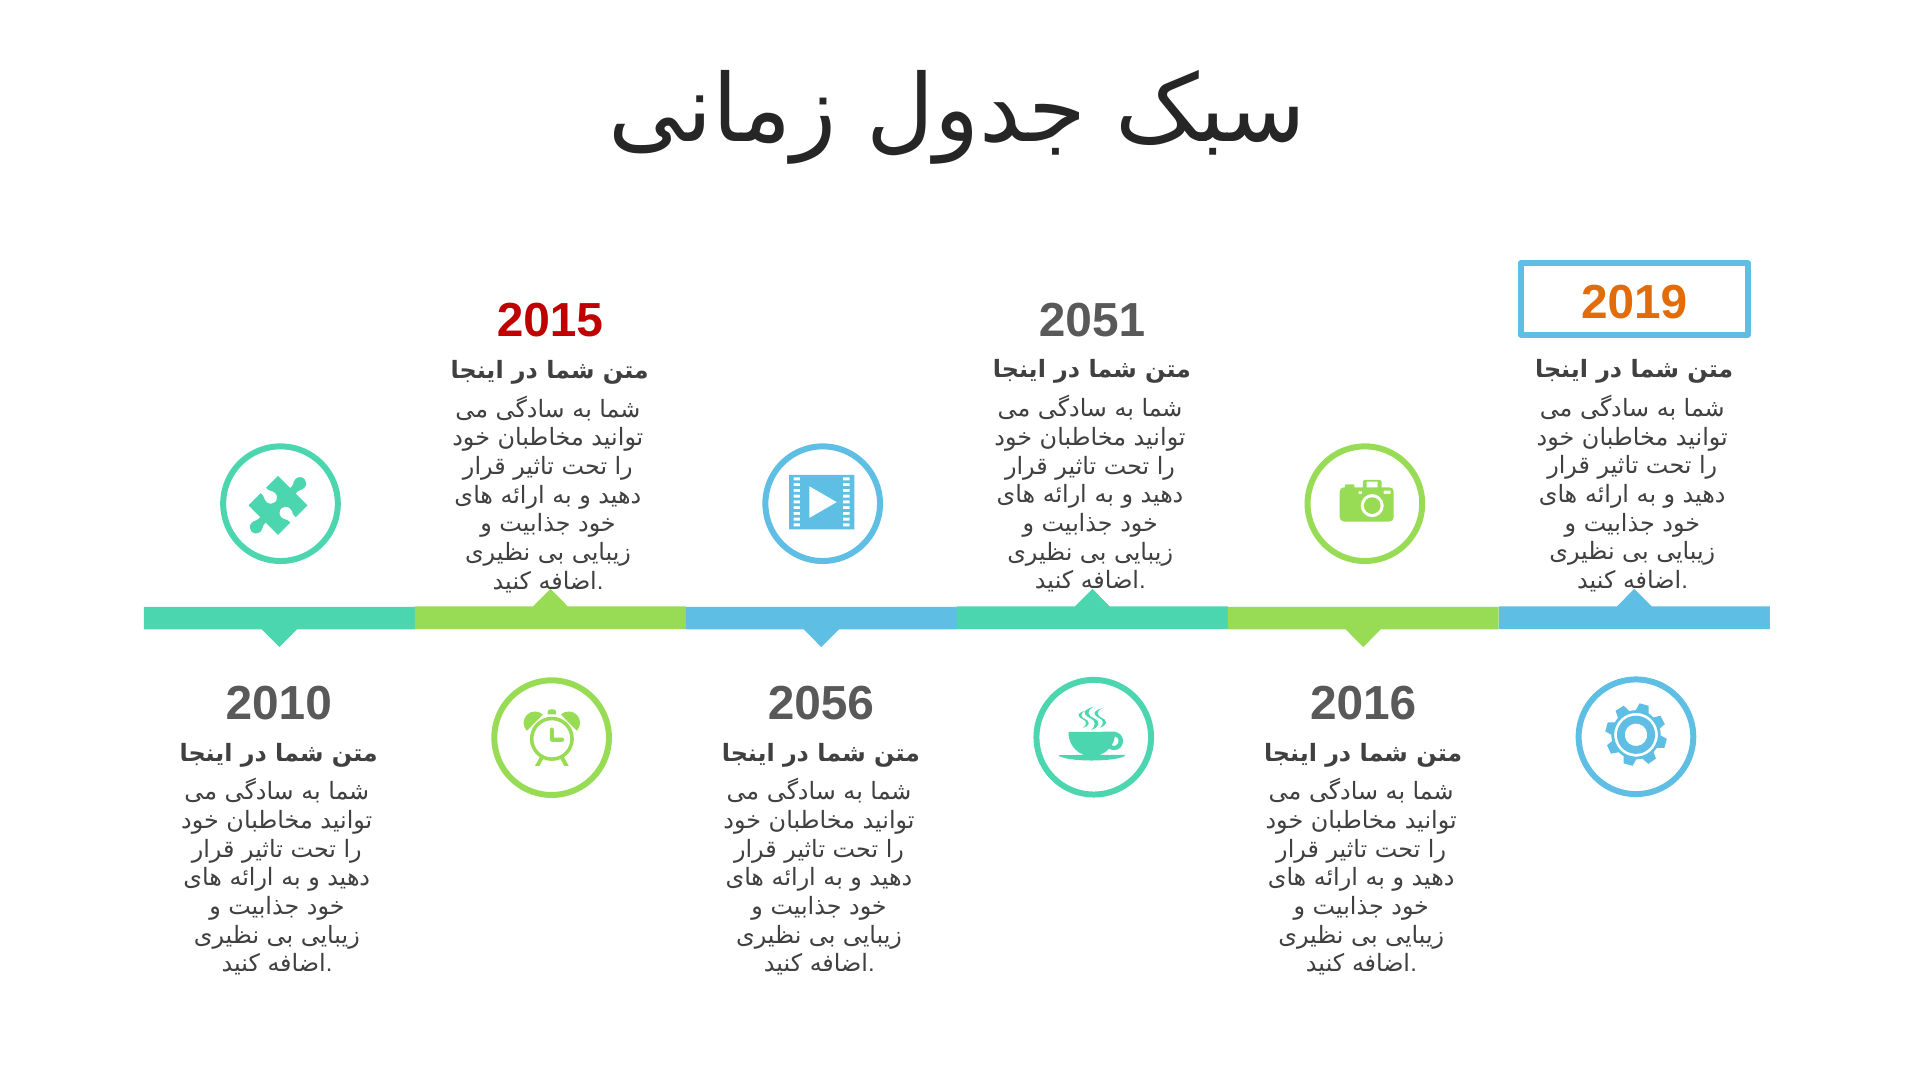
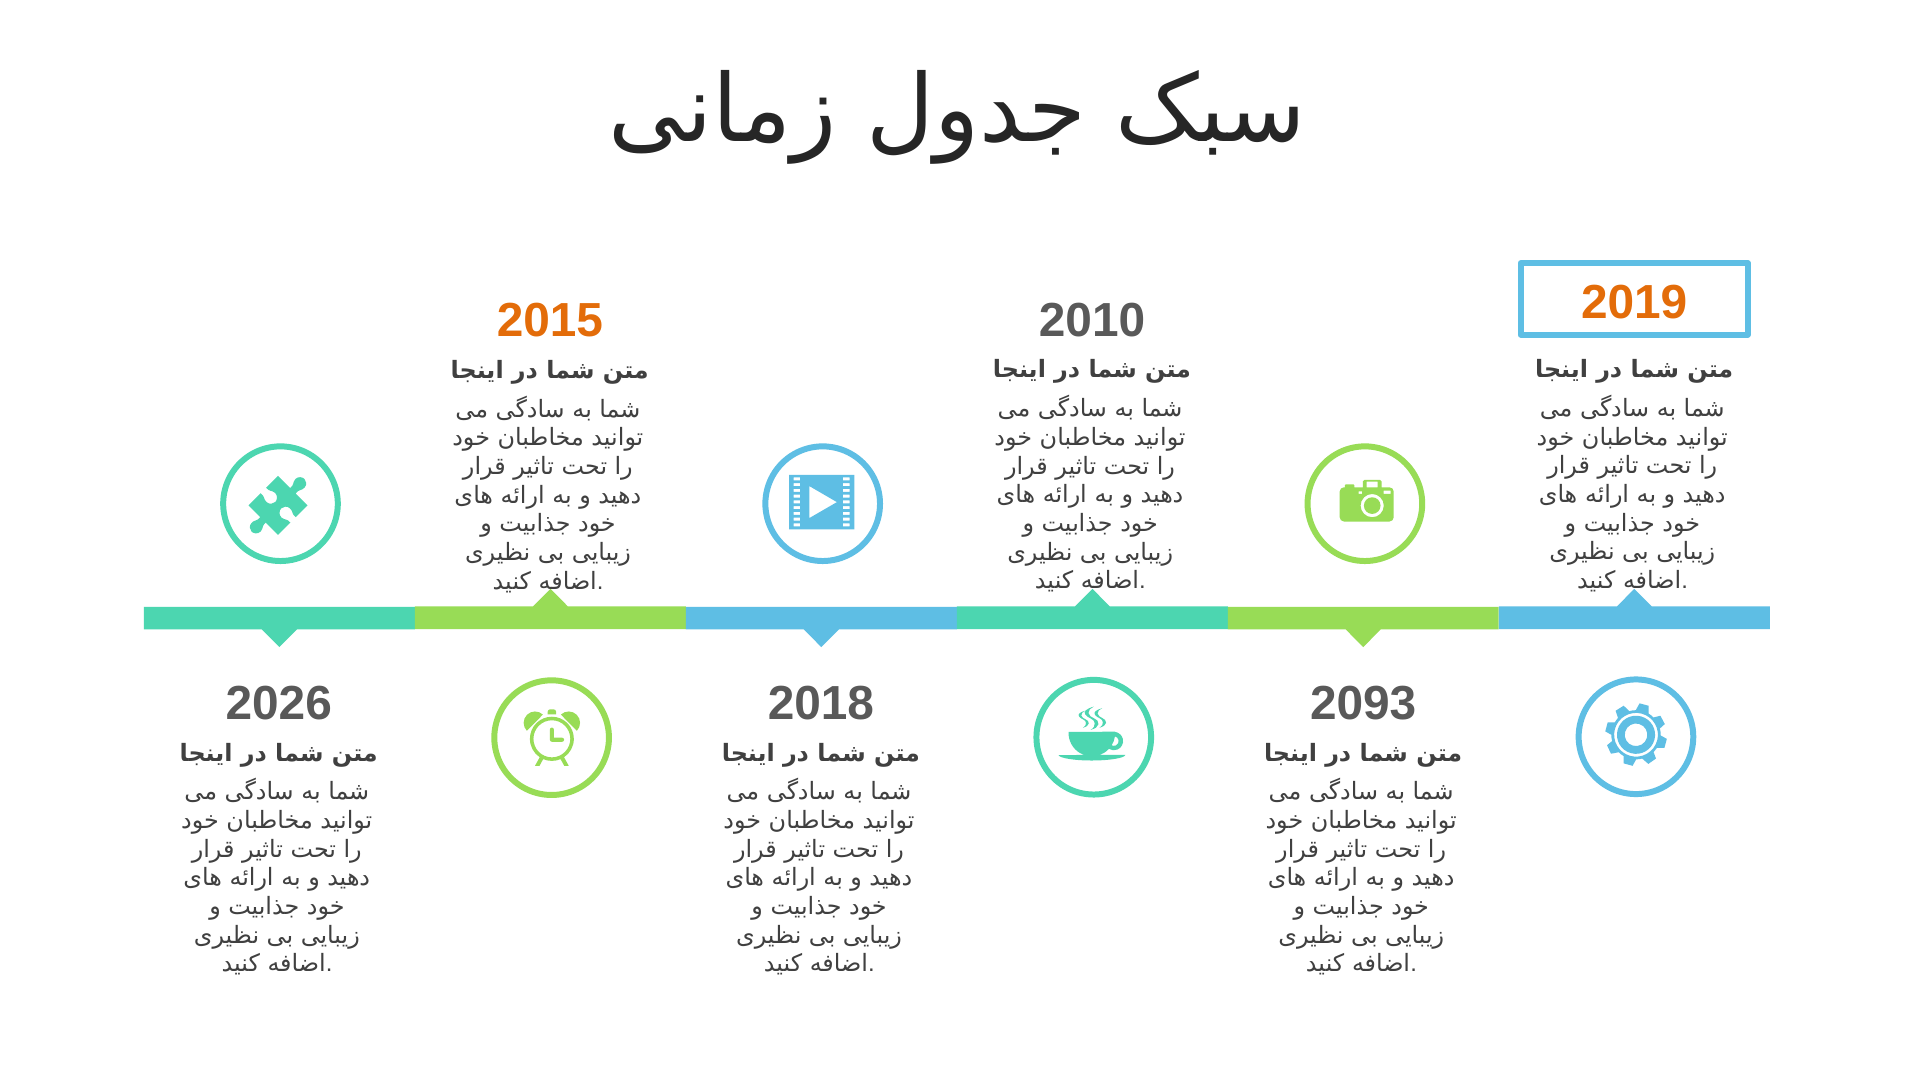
2051: 2051 -> 2010
2015 colour: red -> orange
2010: 2010 -> 2026
2056: 2056 -> 2018
2016: 2016 -> 2093
